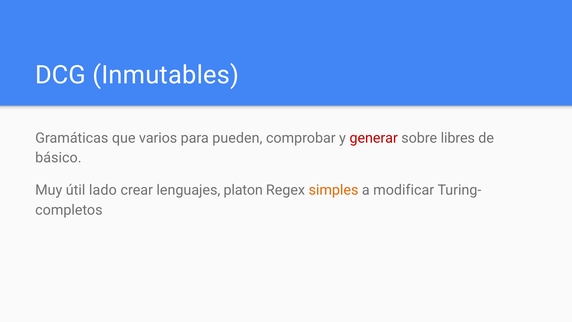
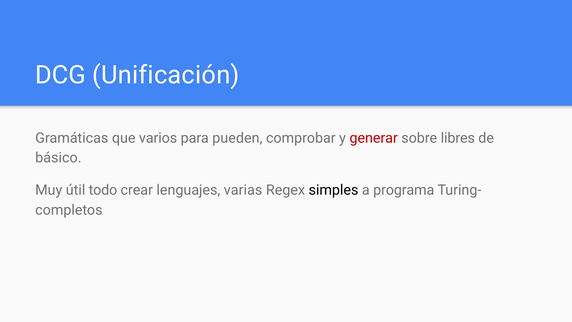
Inmutables: Inmutables -> Unificación
lado: lado -> todo
platon: platon -> varias
simples colour: orange -> black
modificar: modificar -> programa
